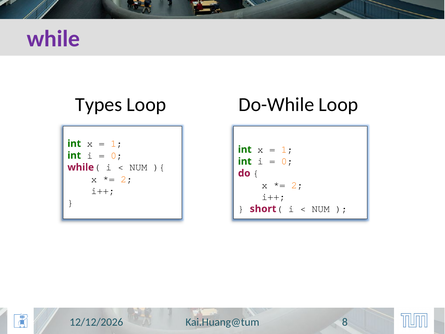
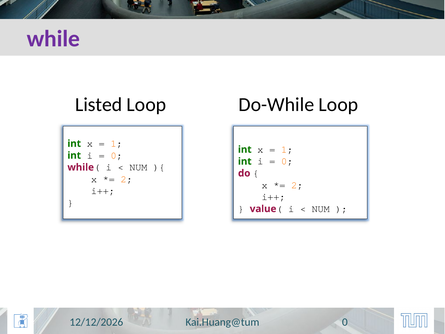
Types: Types -> Listed
short: short -> value
Kai.Huang@tum 8: 8 -> 0
